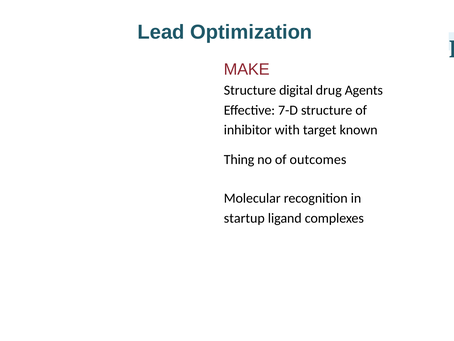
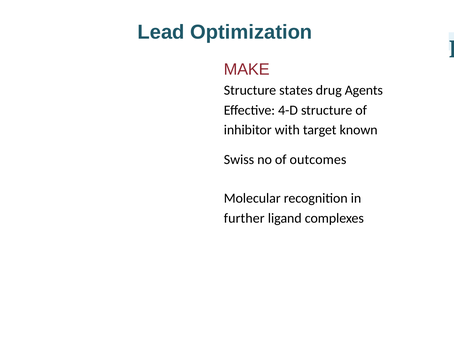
digital: digital -> states
7-D: 7-D -> 4-D
Thing: Thing -> Swiss
startup: startup -> further
